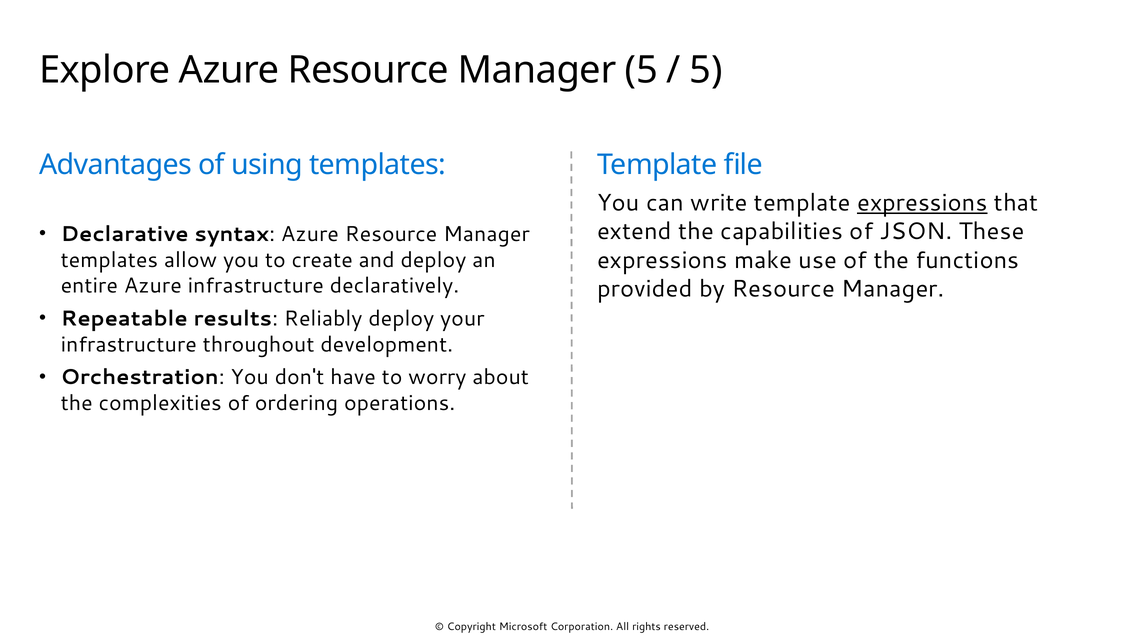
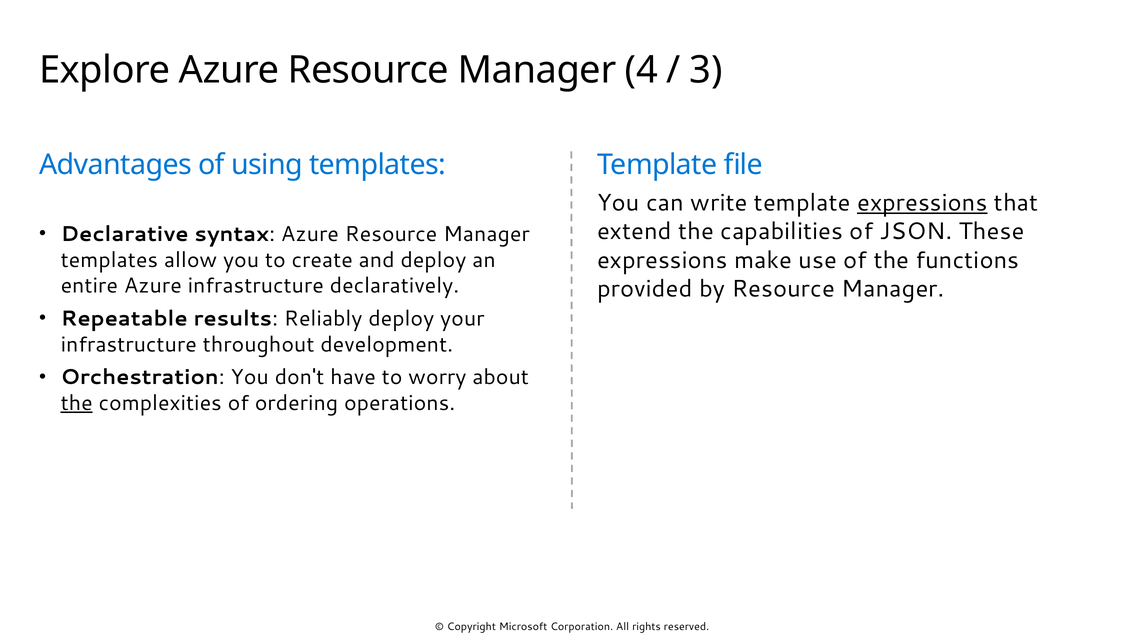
Manager 5: 5 -> 4
5 at (706, 70): 5 -> 3
the at (77, 403) underline: none -> present
